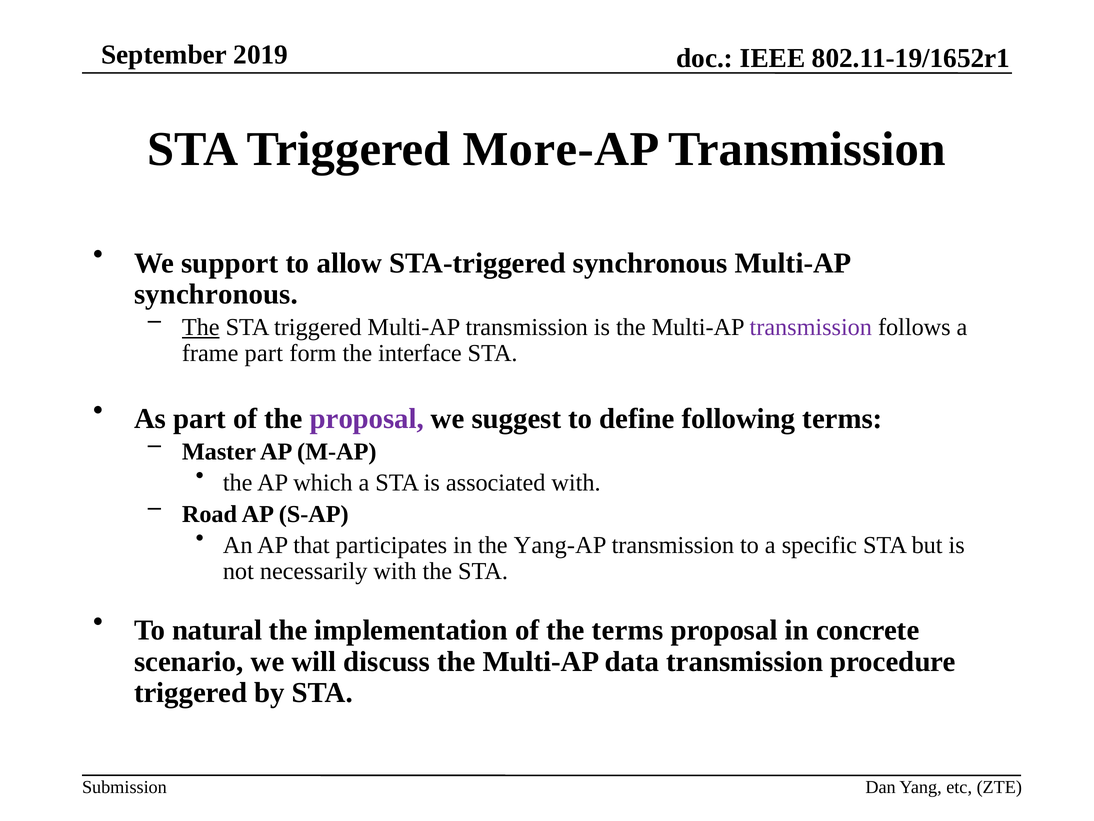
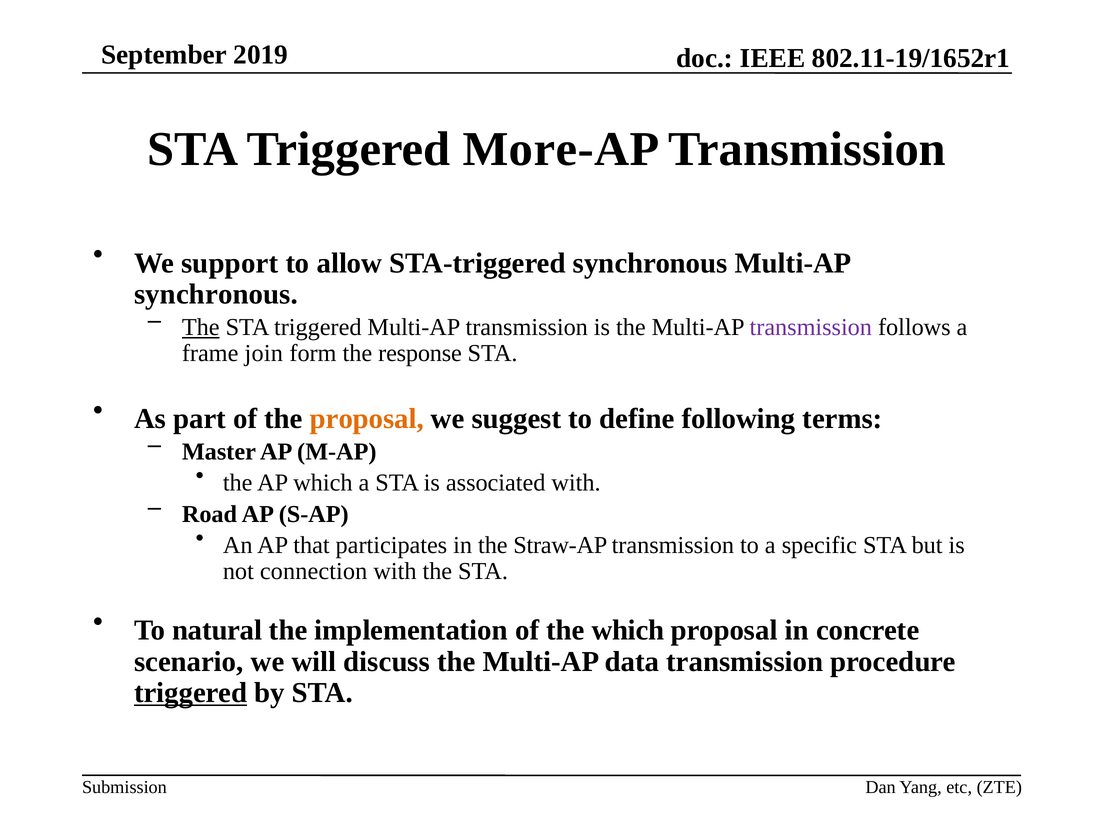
frame part: part -> join
interface: interface -> response
proposal at (367, 418) colour: purple -> orange
Yang-AP: Yang-AP -> Straw-AP
necessarily: necessarily -> connection
the terms: terms -> which
triggered at (191, 692) underline: none -> present
